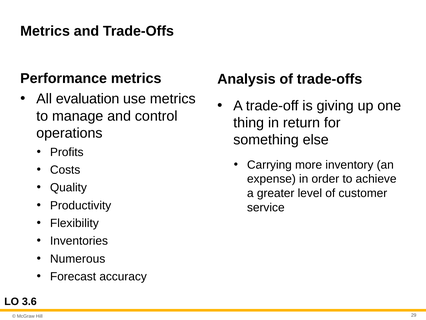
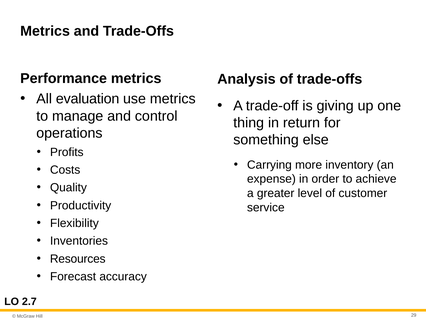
Numerous: Numerous -> Resources
3.6: 3.6 -> 2.7
